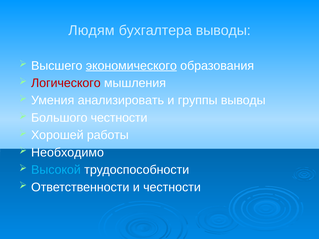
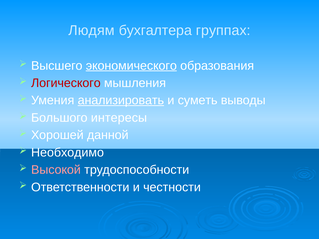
бухгалтера выводы: выводы -> группах
анализировать underline: none -> present
группы: группы -> суметь
Большого честности: честности -> интересы
работы: работы -> данной
Высокой colour: light blue -> pink
